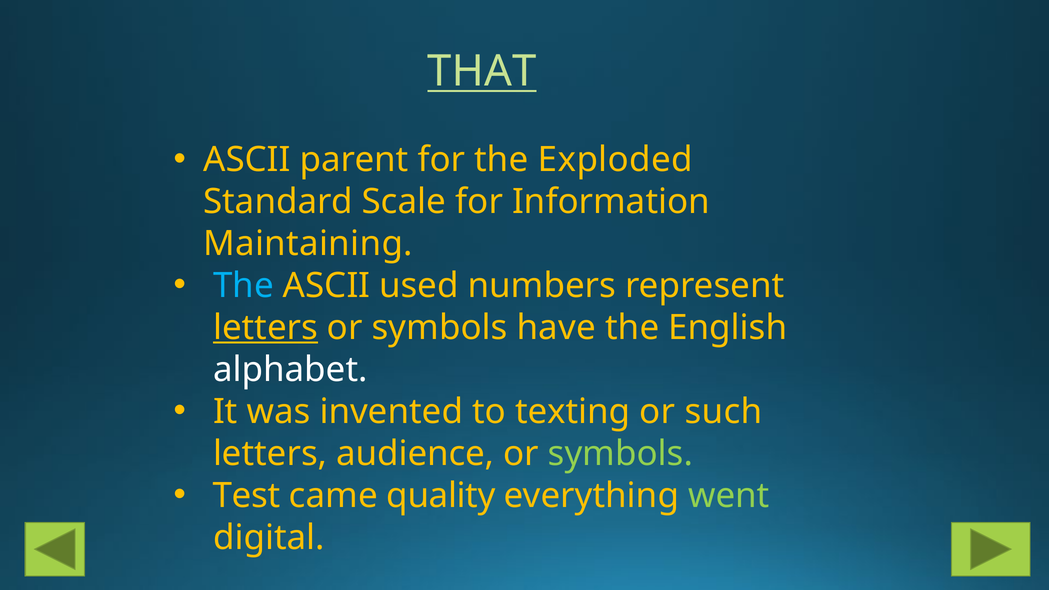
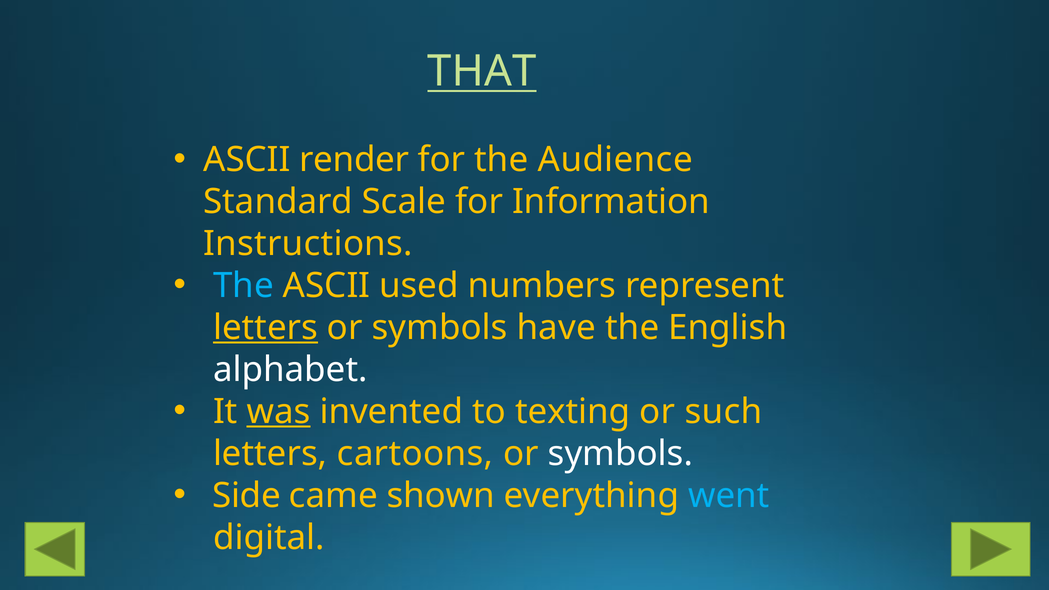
parent: parent -> render
Exploded: Exploded -> Audience
Maintaining: Maintaining -> Instructions
was underline: none -> present
audience: audience -> cartoons
symbols at (620, 454) colour: light green -> white
Test: Test -> Side
quality: quality -> shown
went colour: light green -> light blue
